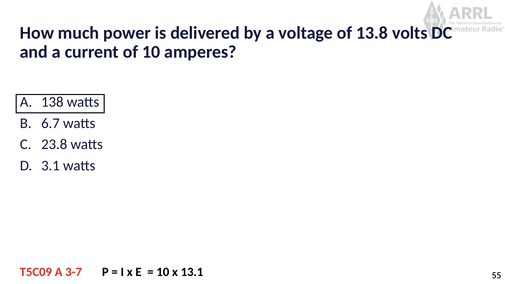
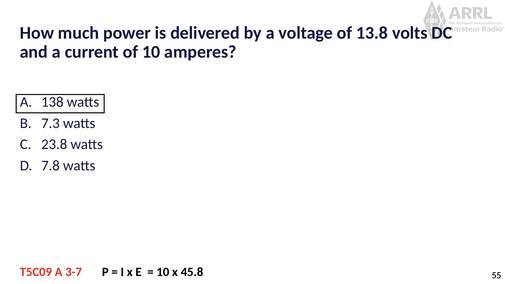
6.7: 6.7 -> 7.3
3.1: 3.1 -> 7.8
13.1: 13.1 -> 45.8
